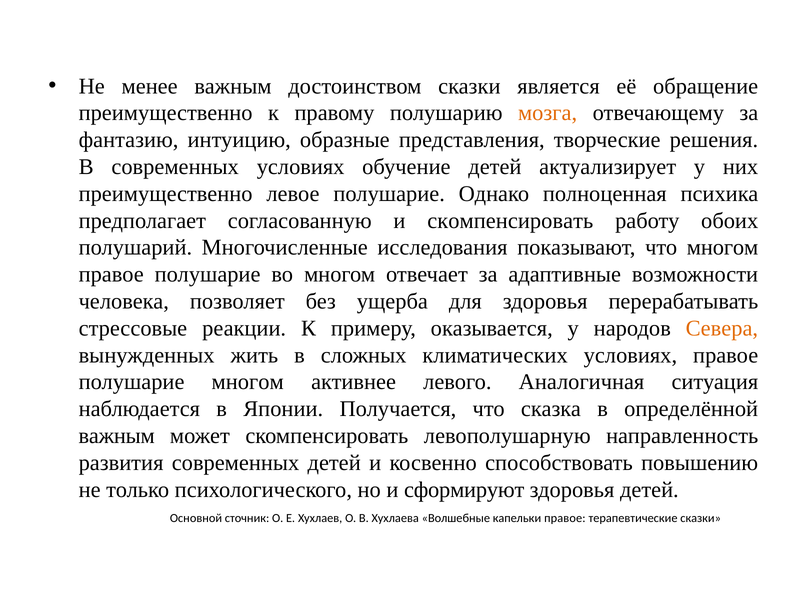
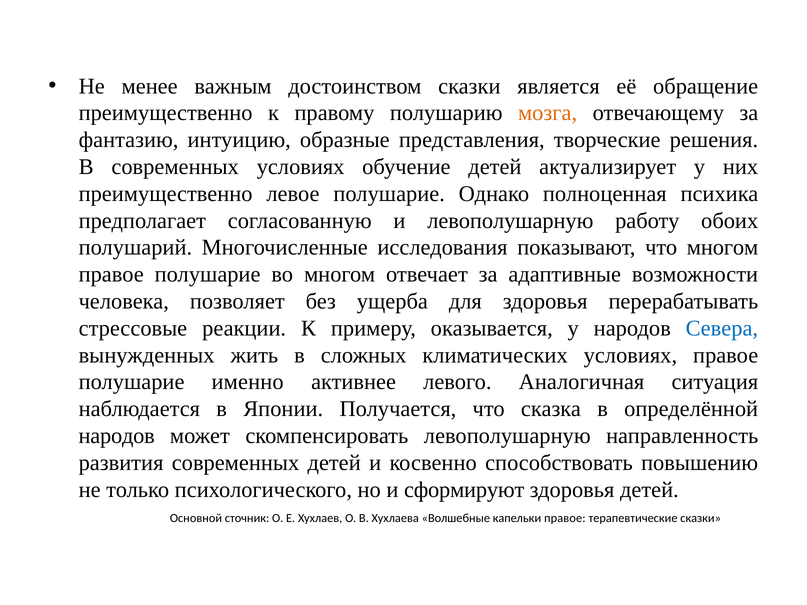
и скомпенсировать: скомпенсировать -> левополушарную
Севера colour: orange -> blue
полушарие многом: многом -> именно
важным at (117, 436): важным -> народов
